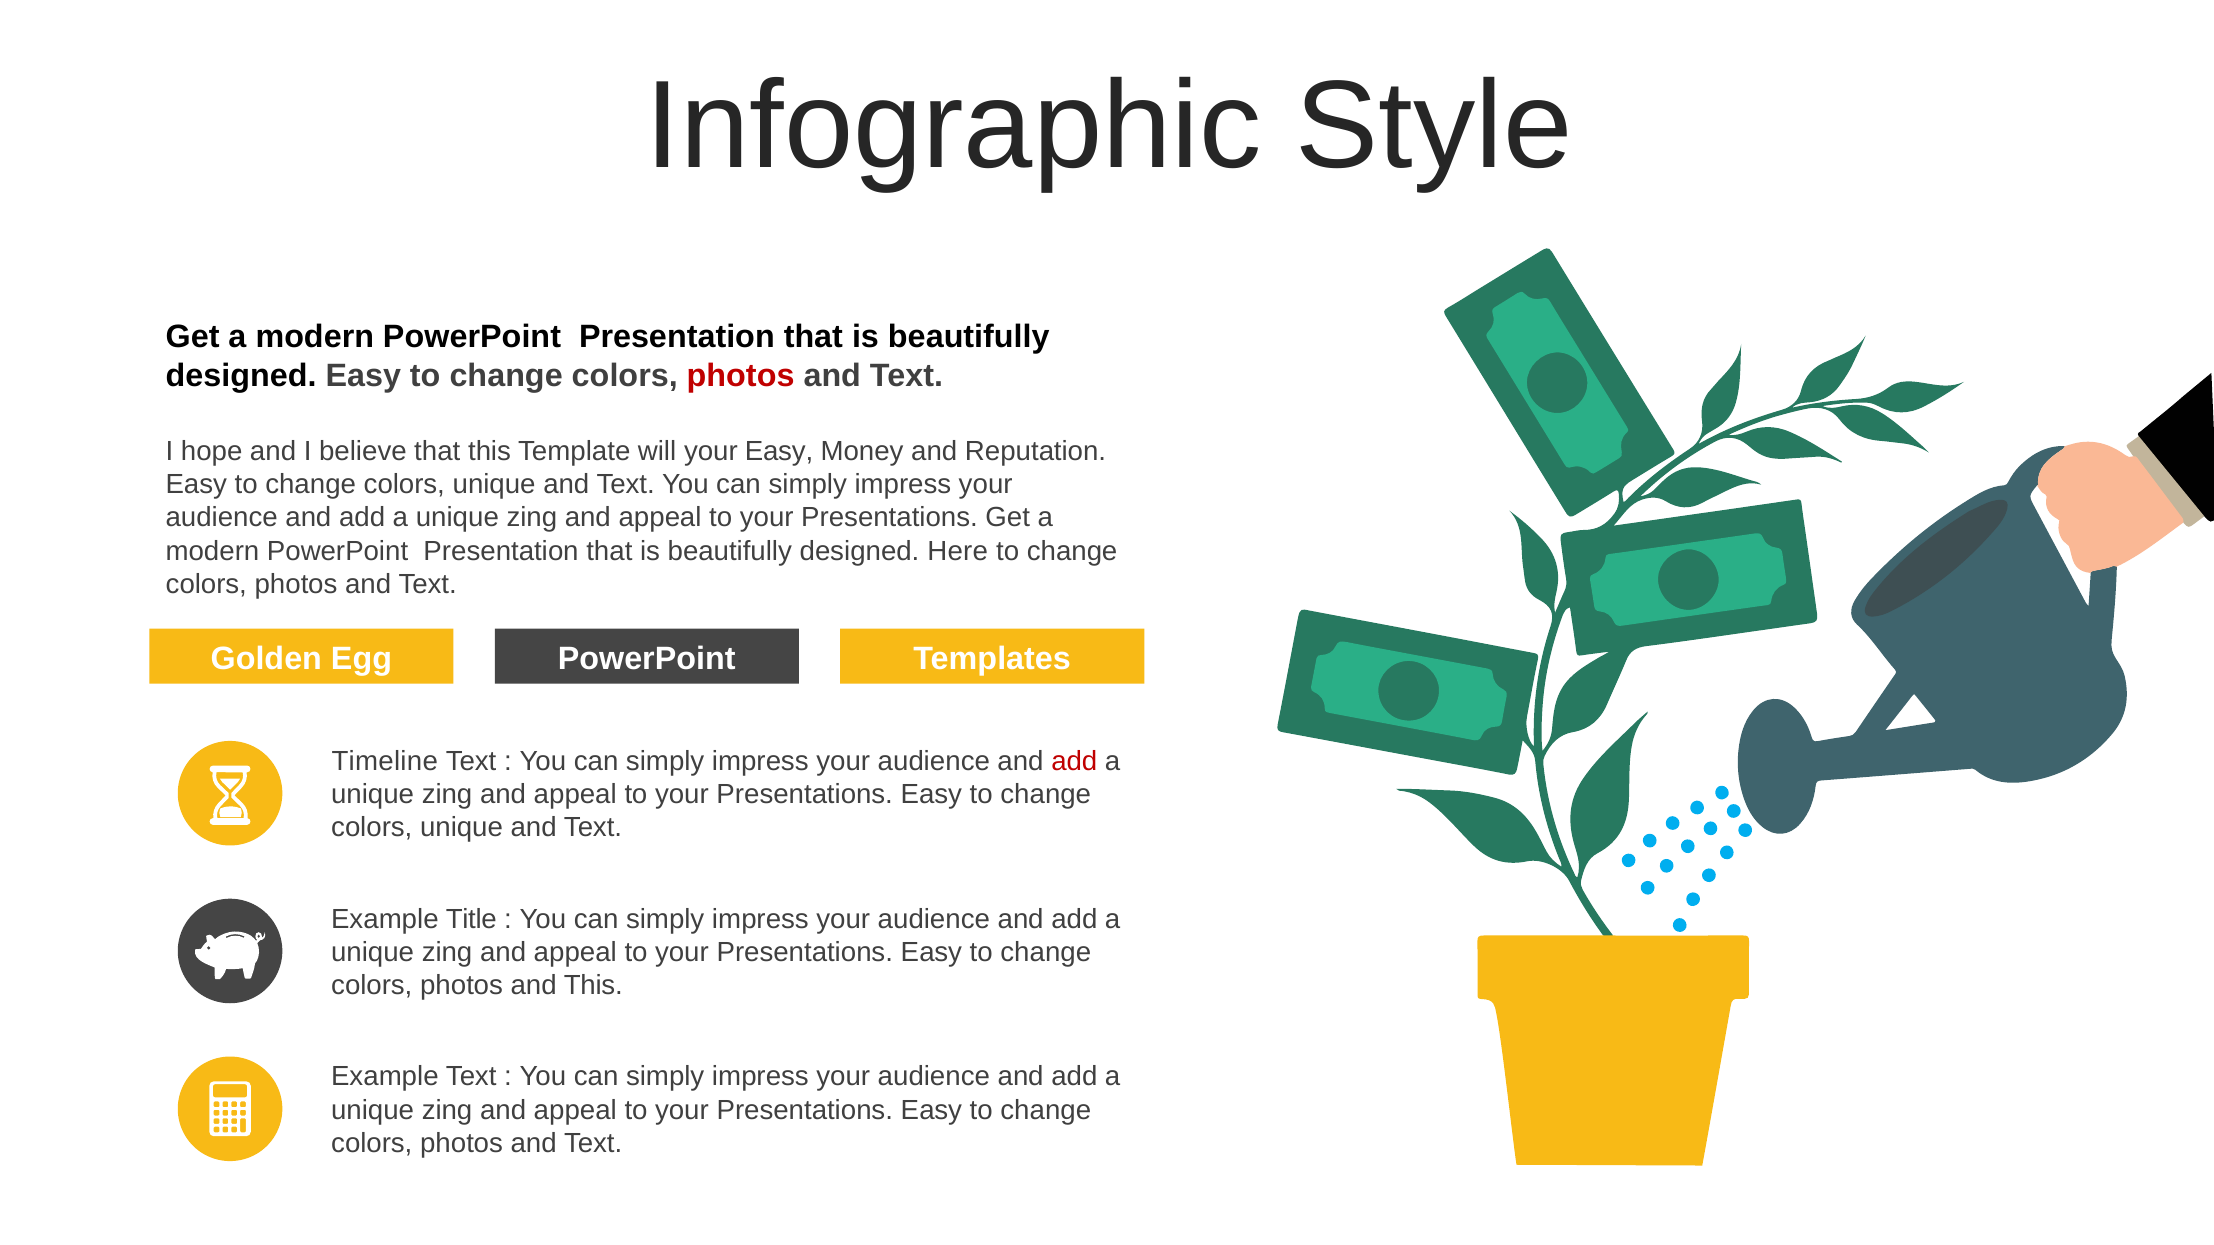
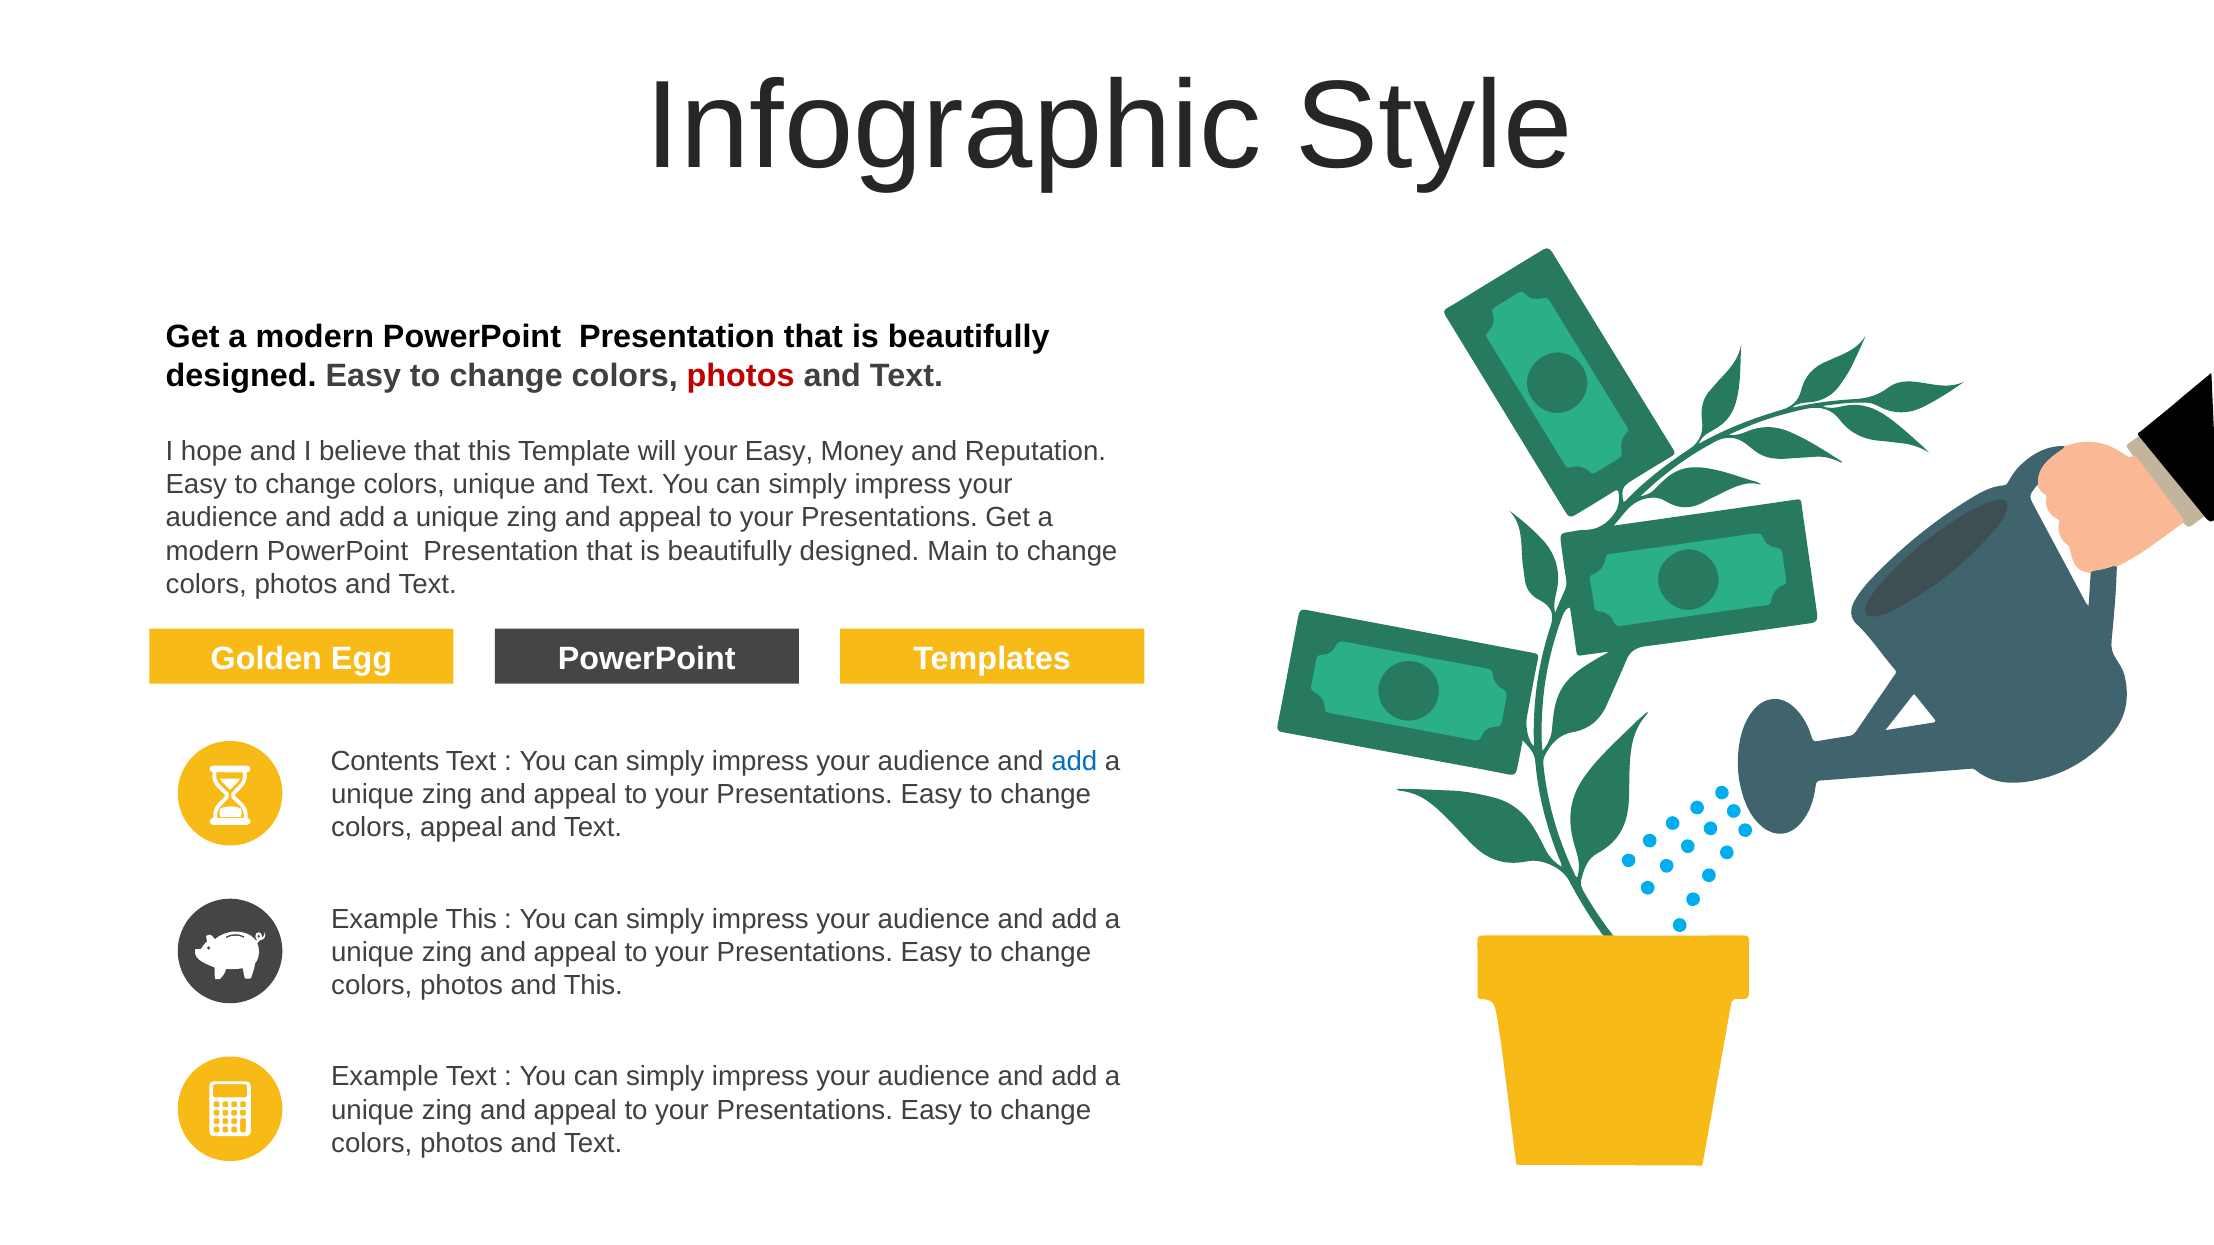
Here: Here -> Main
Timeline: Timeline -> Contents
add at (1074, 761) colour: red -> blue
unique at (462, 828): unique -> appeal
Example Title: Title -> This
